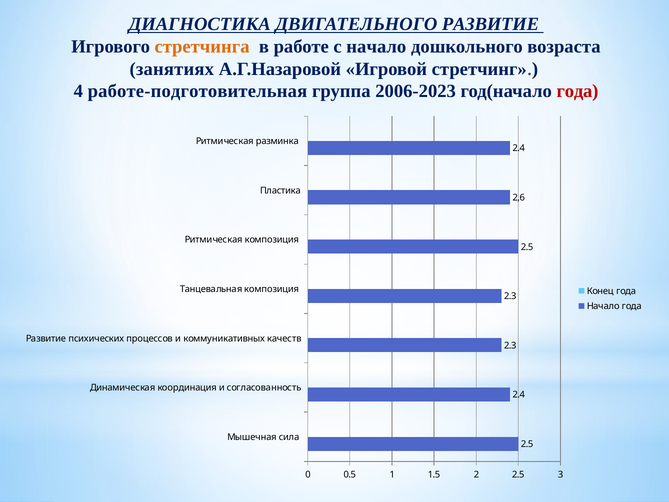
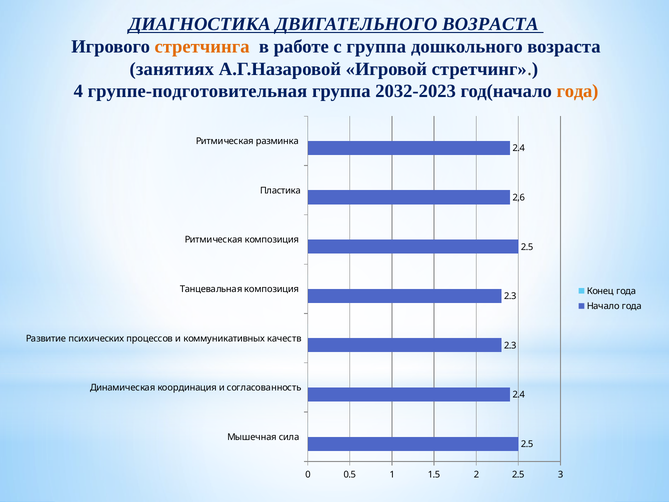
ДВИГАТЕЛЬНОГО РАЗВИТИЕ: РАЗВИТИЕ -> ВОЗРАСТА
с начало: начало -> группа
работе-подготовительная: работе-подготовительная -> группе-подготовительная
2006-2023: 2006-2023 -> 2032-2023
года at (577, 91) colour: red -> orange
